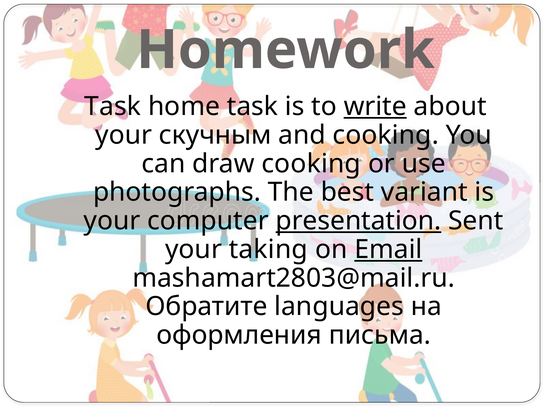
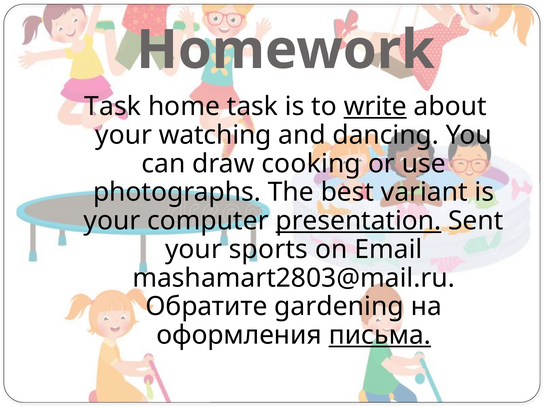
скучным: скучным -> watching
and cooking: cooking -> dancing
taking: taking -> sports
Email underline: present -> none
languages: languages -> gardening
письма underline: none -> present
